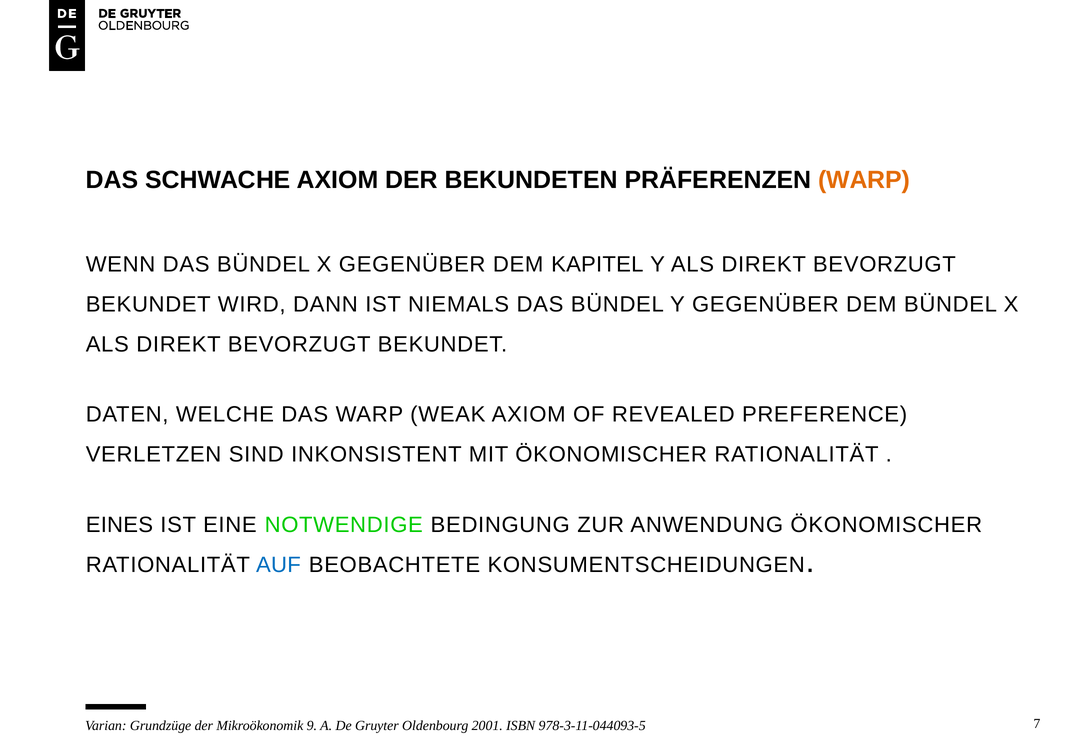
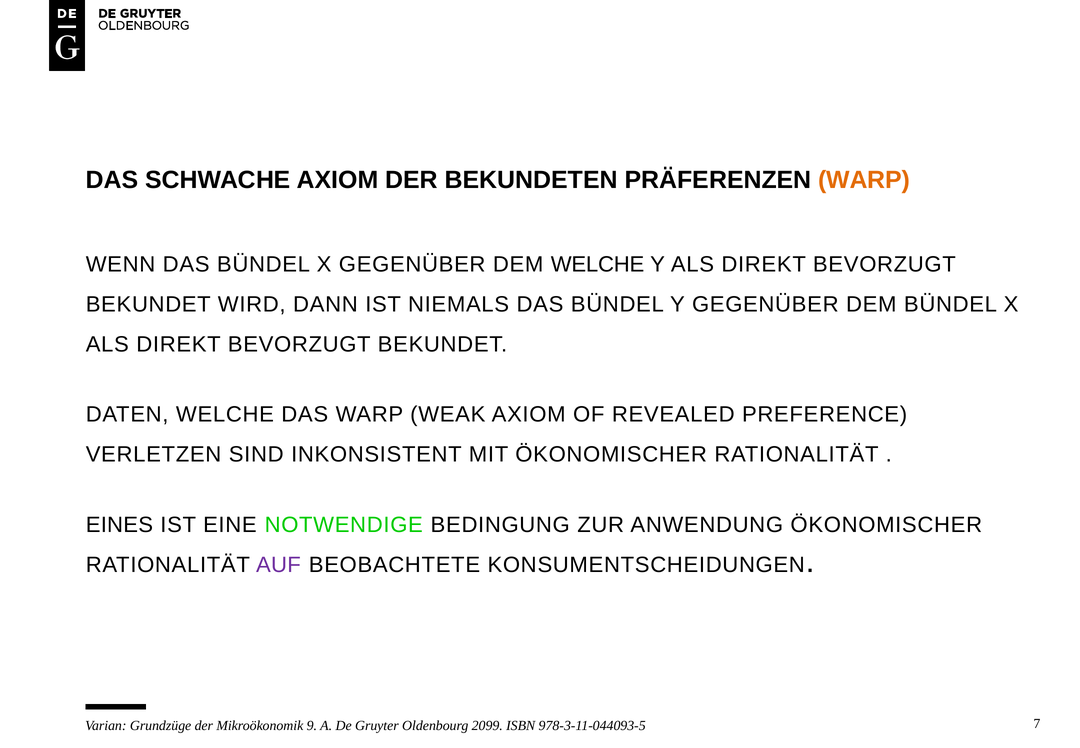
DEM KAPITEL: KAPITEL -> WELCHE
AUF colour: blue -> purple
2001: 2001 -> 2099
